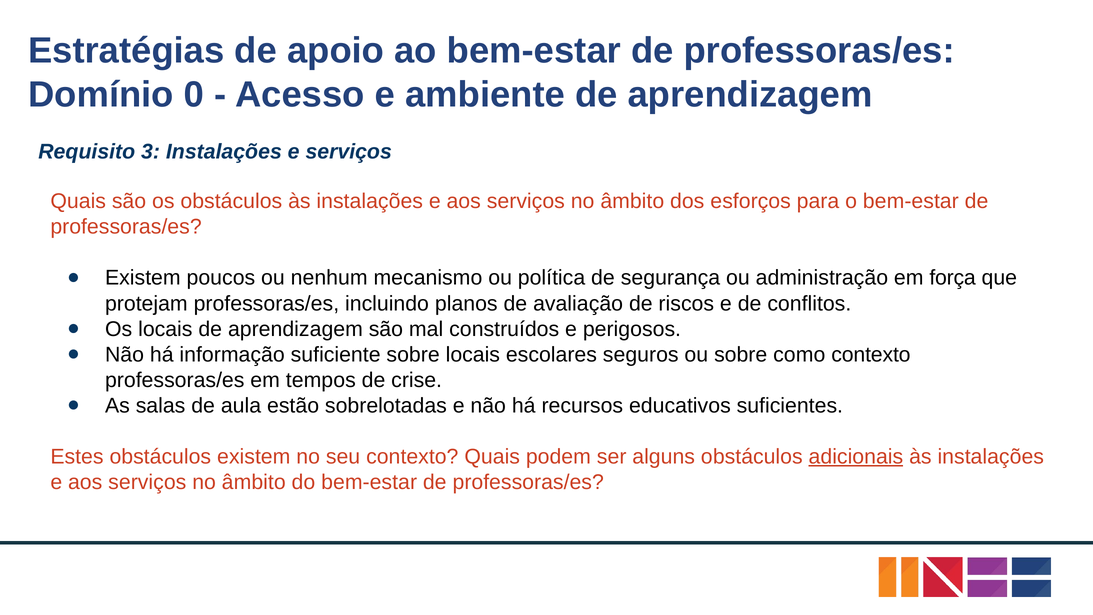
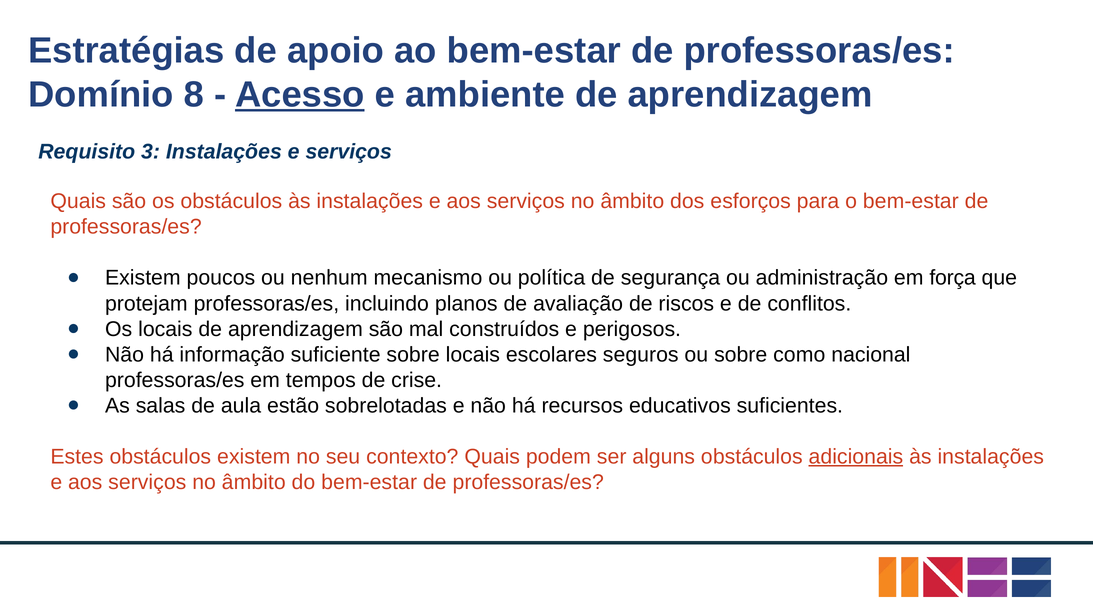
0: 0 -> 8
Acesso underline: none -> present
como contexto: contexto -> nacional
